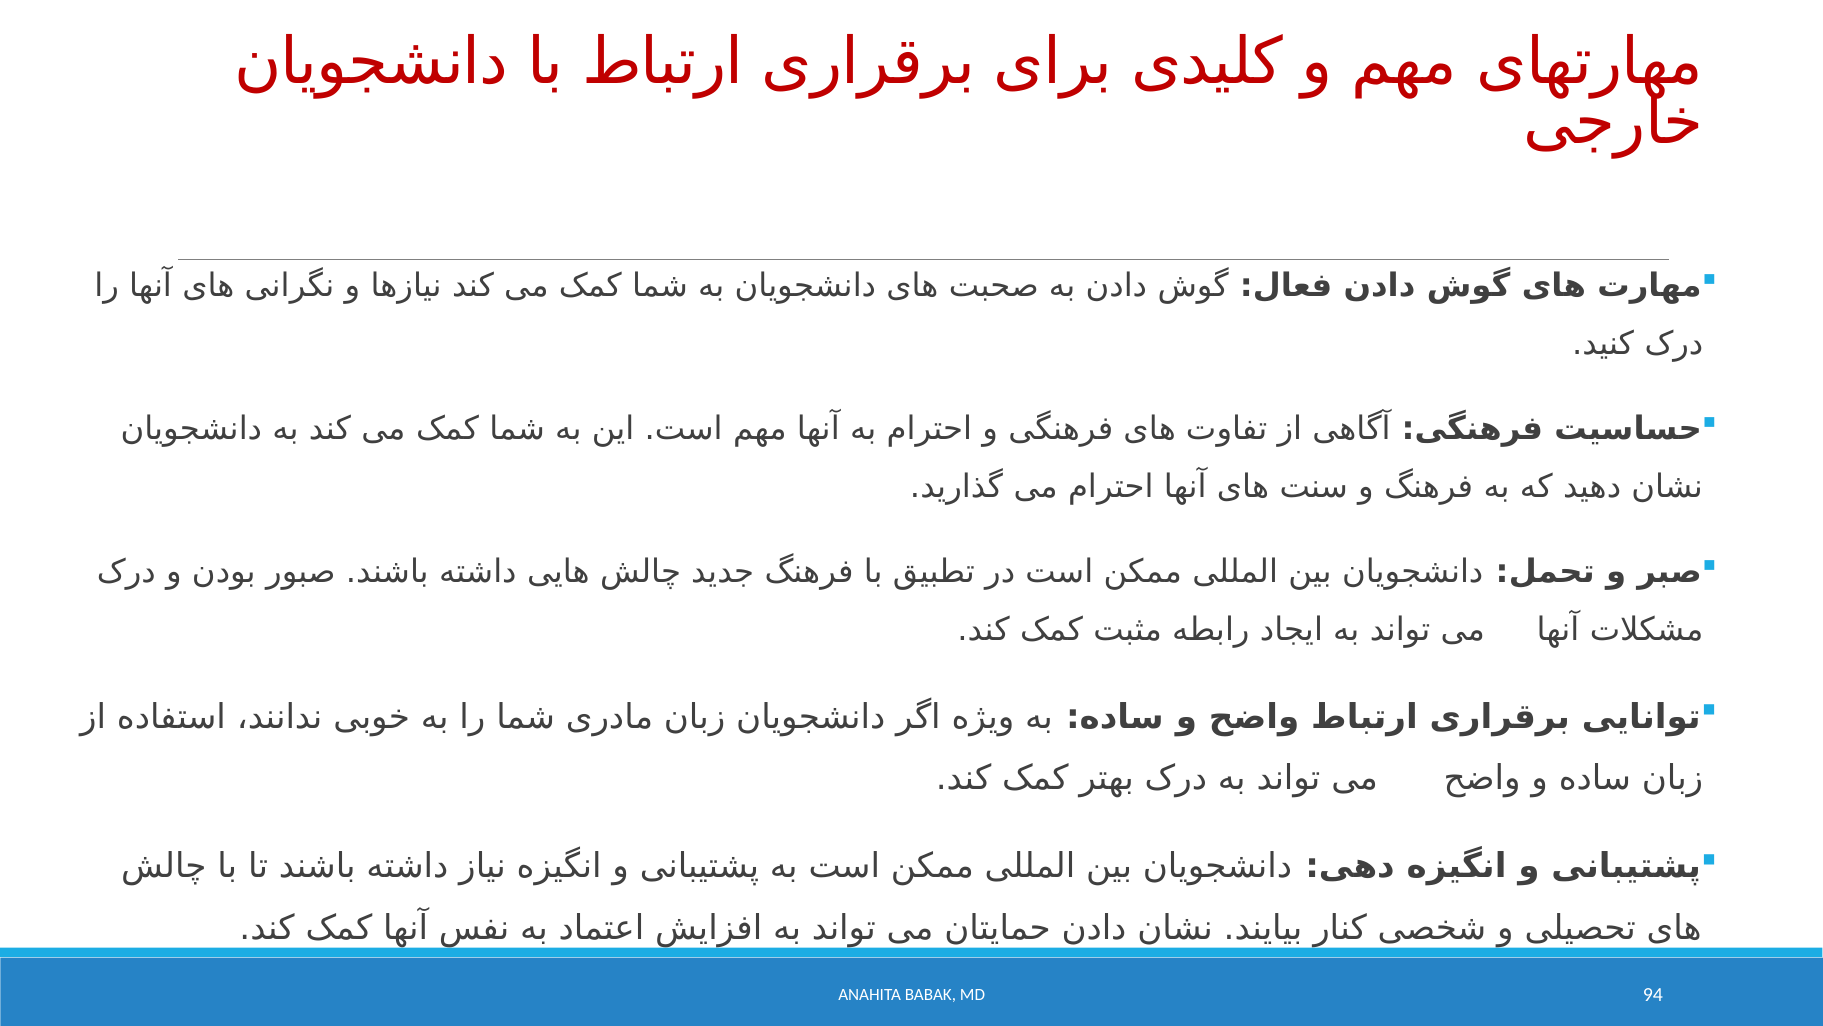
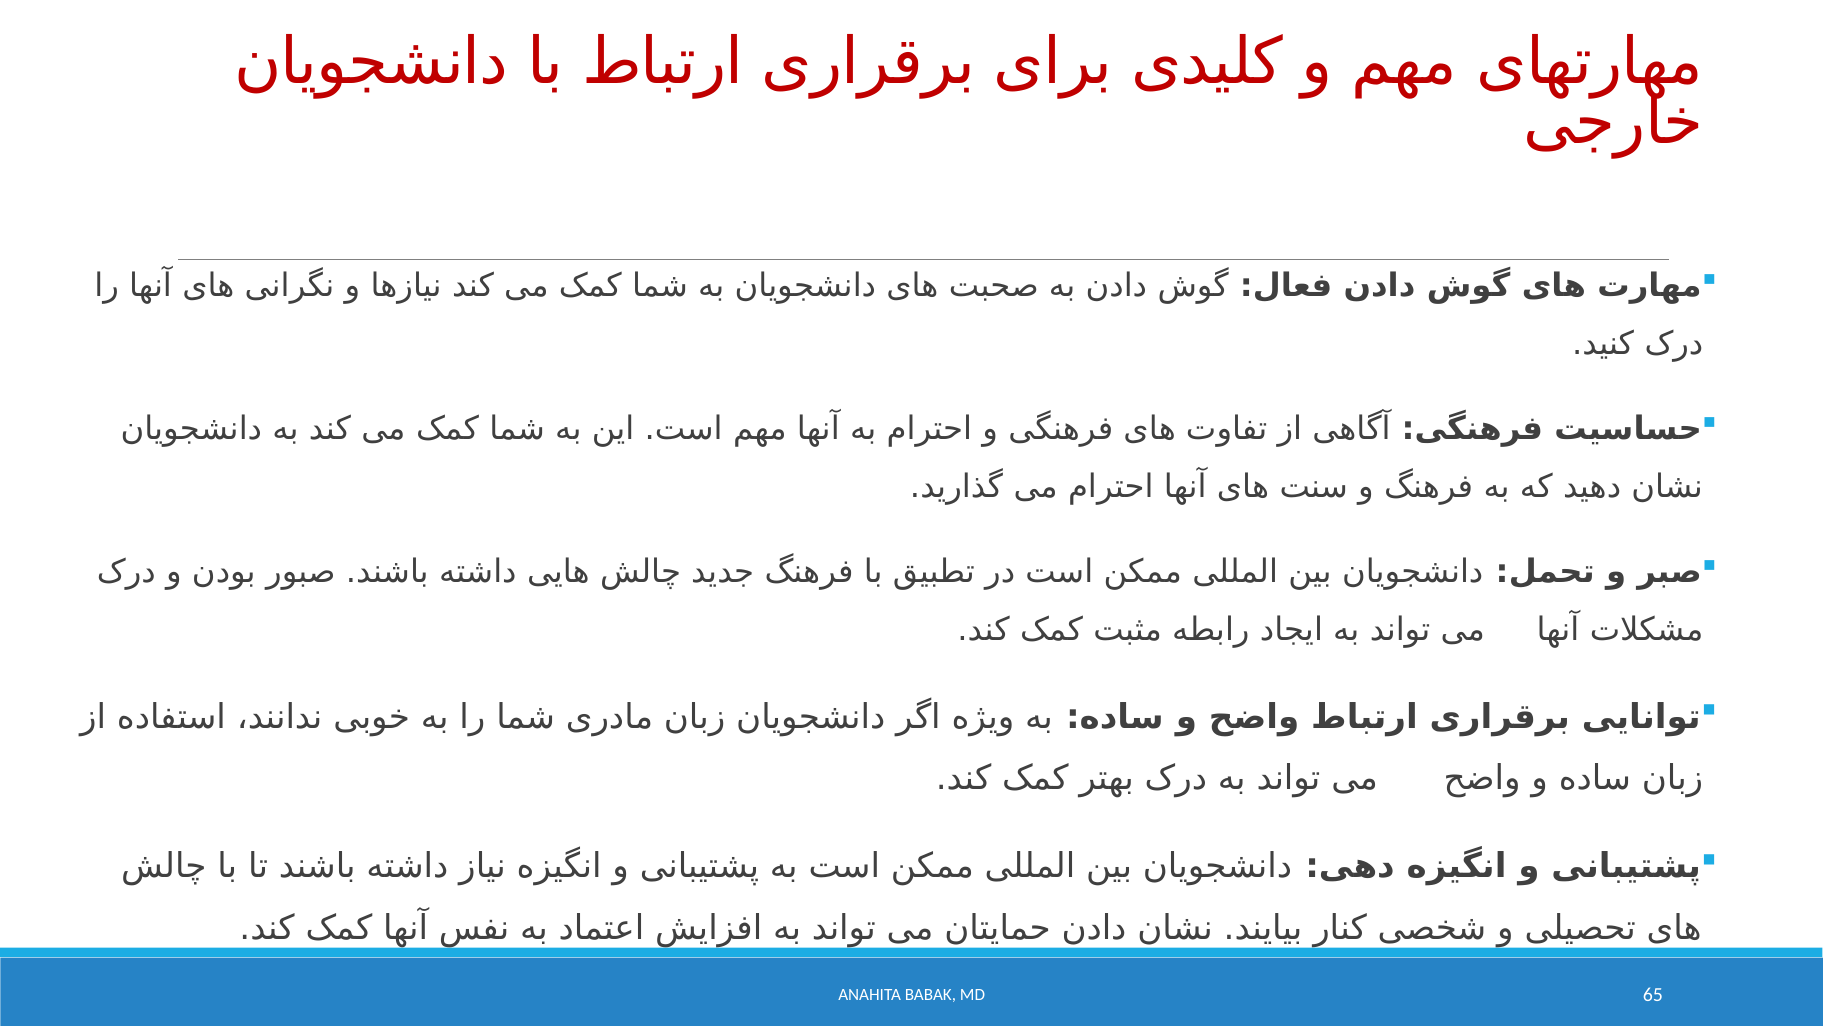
94: 94 -> 65
